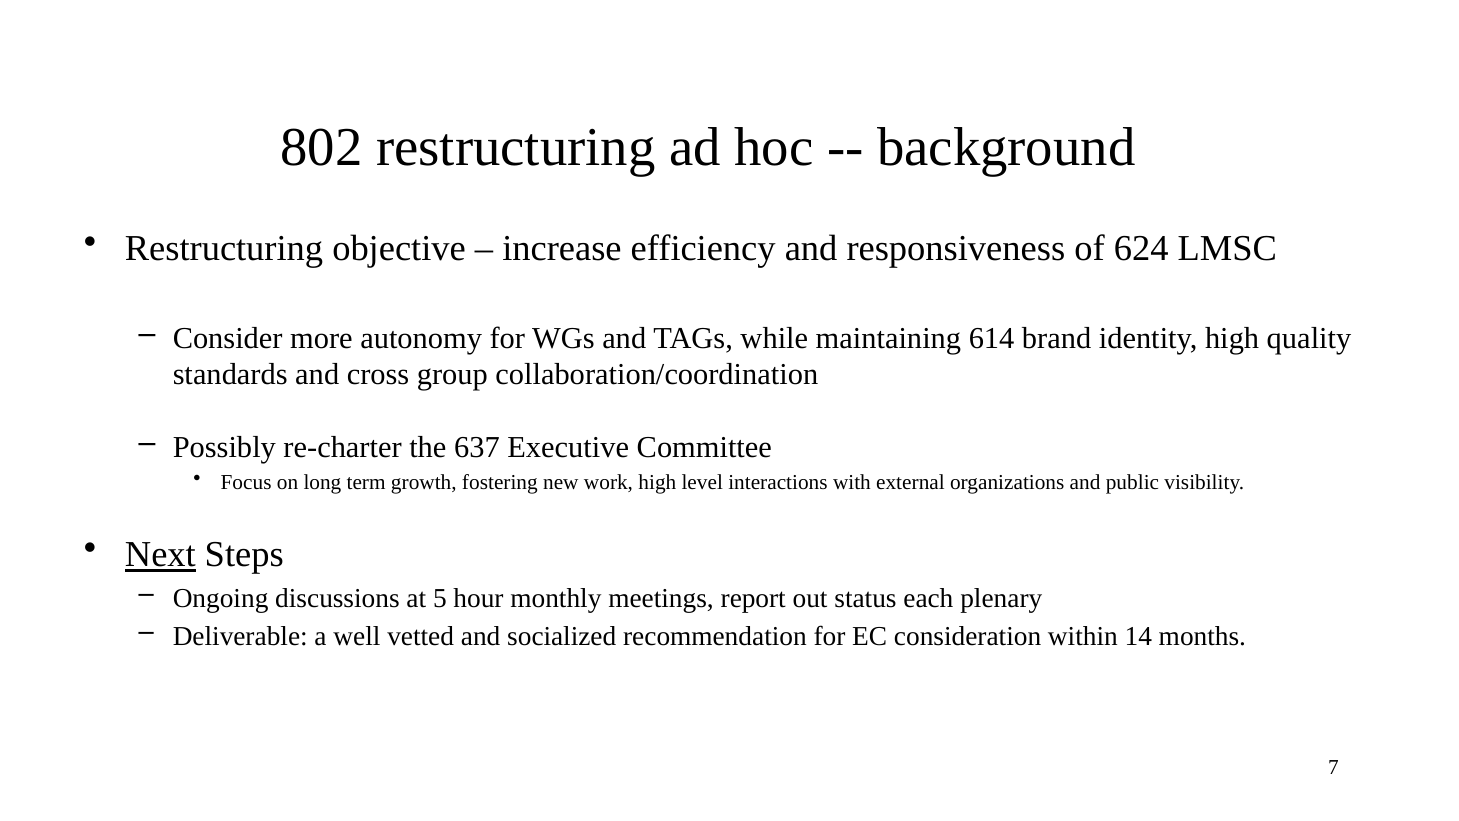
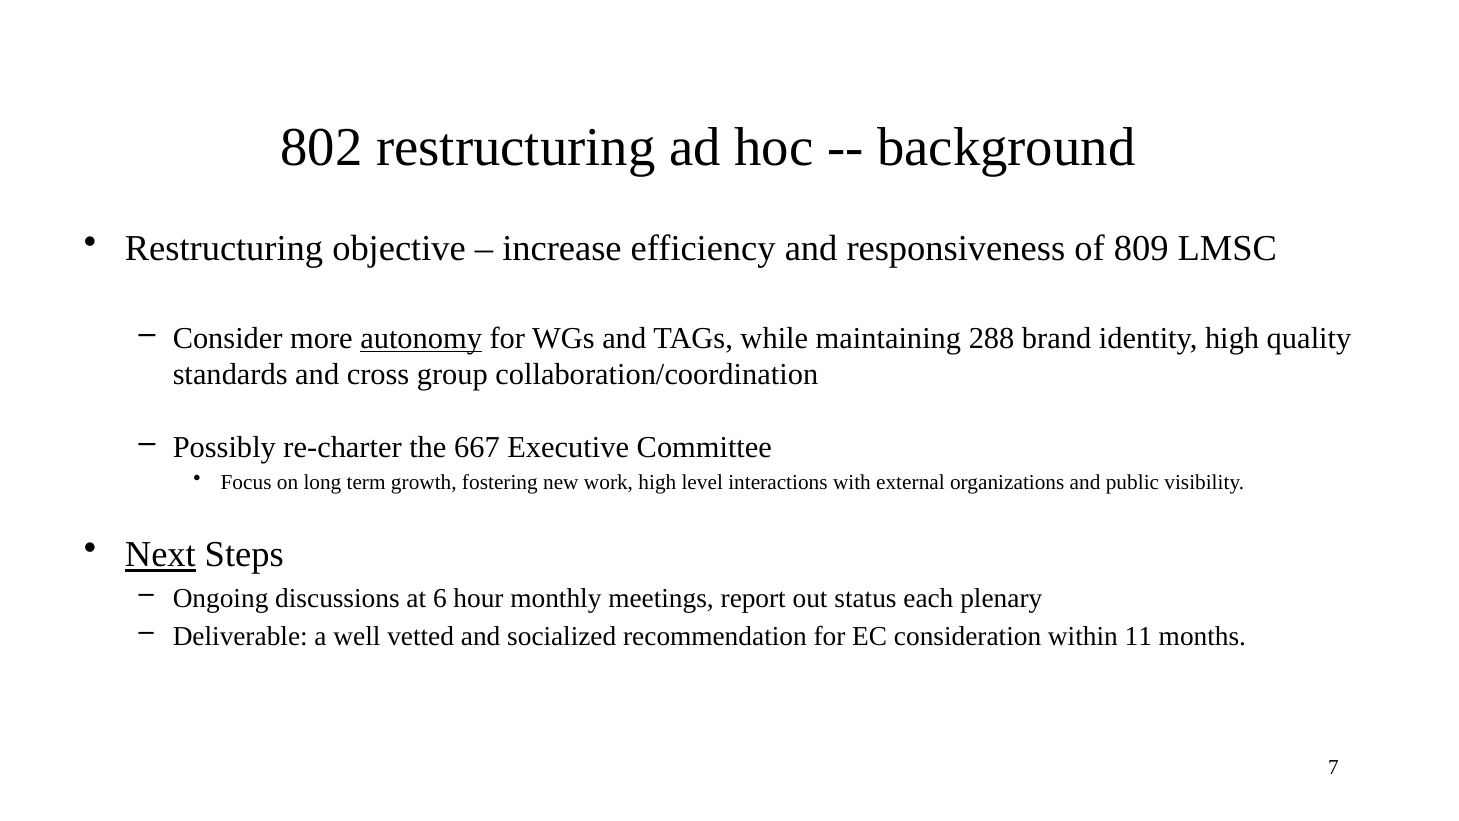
624: 624 -> 809
autonomy underline: none -> present
614: 614 -> 288
637: 637 -> 667
5: 5 -> 6
14: 14 -> 11
